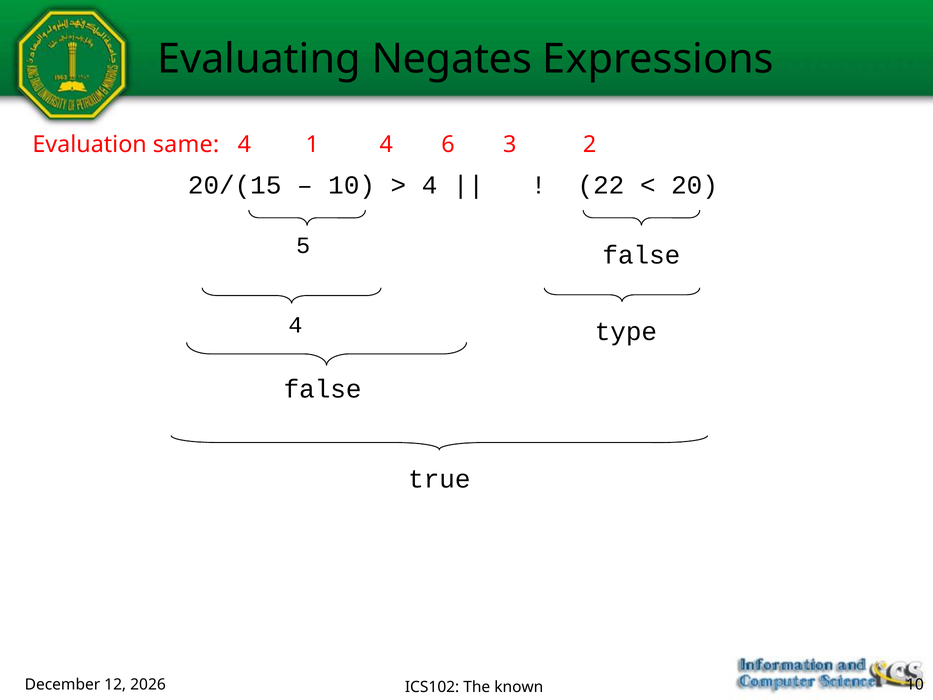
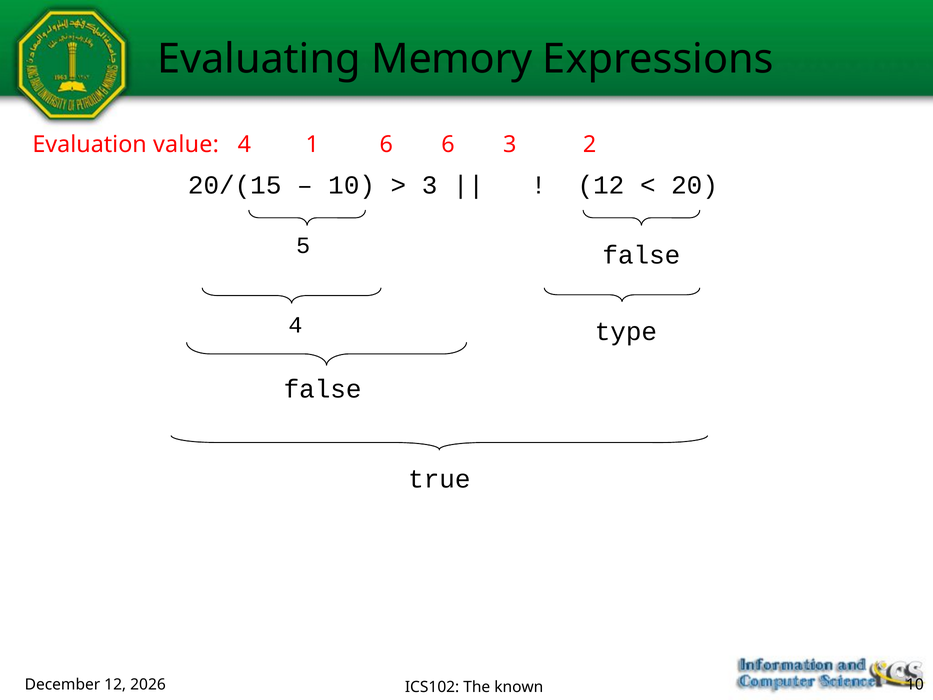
Negates: Negates -> Memory
same: same -> value
1 4: 4 -> 6
4 at (430, 185): 4 -> 3
22 at (601, 185): 22 -> 12
